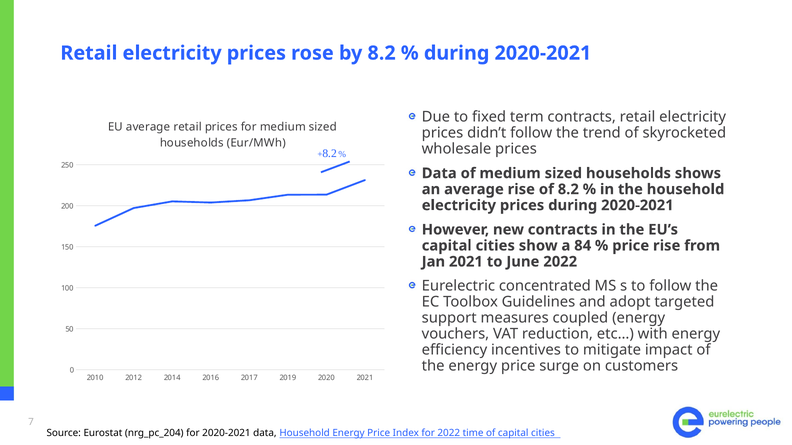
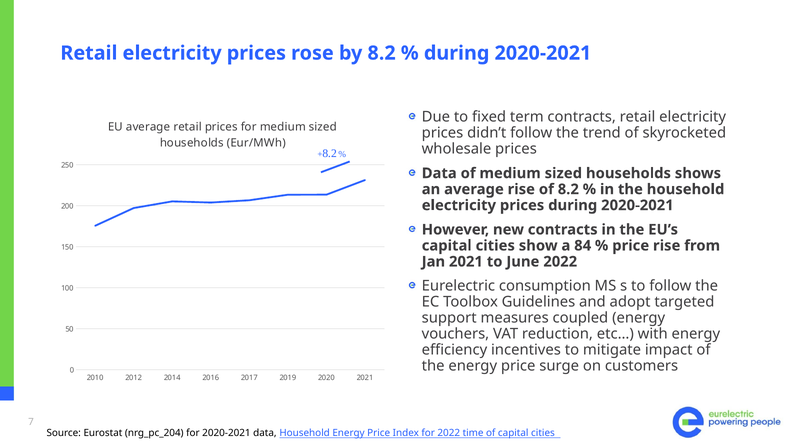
concentrated: concentrated -> consumption
